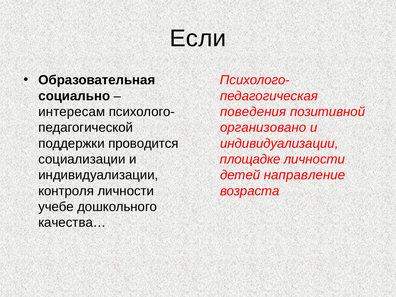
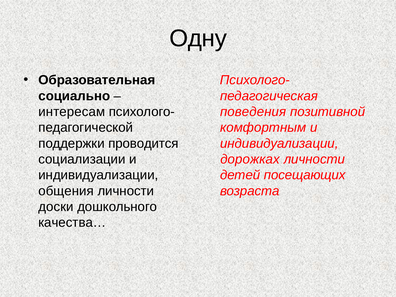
Если: Если -> Одну
организовано: организовано -> комфортным
площадке: площадке -> дорожках
направление: направление -> посещающих
контроля: контроля -> общения
учебе: учебе -> доски
